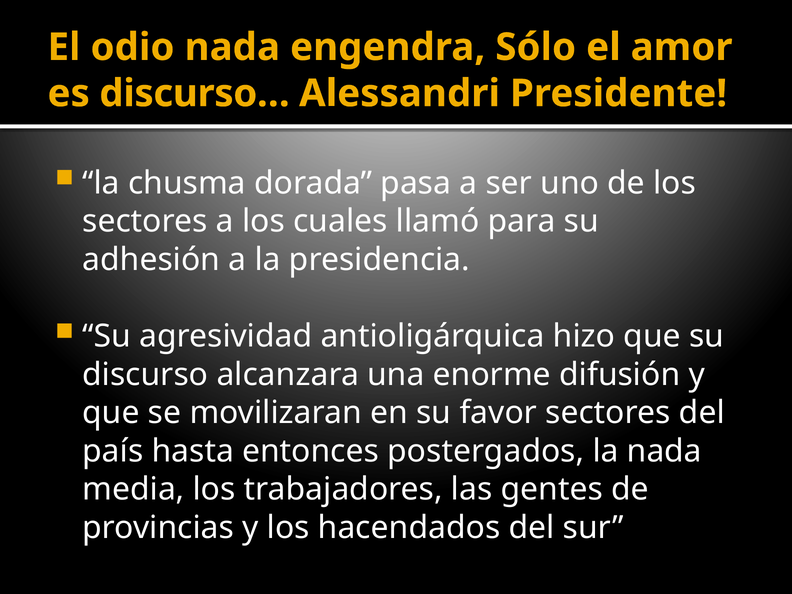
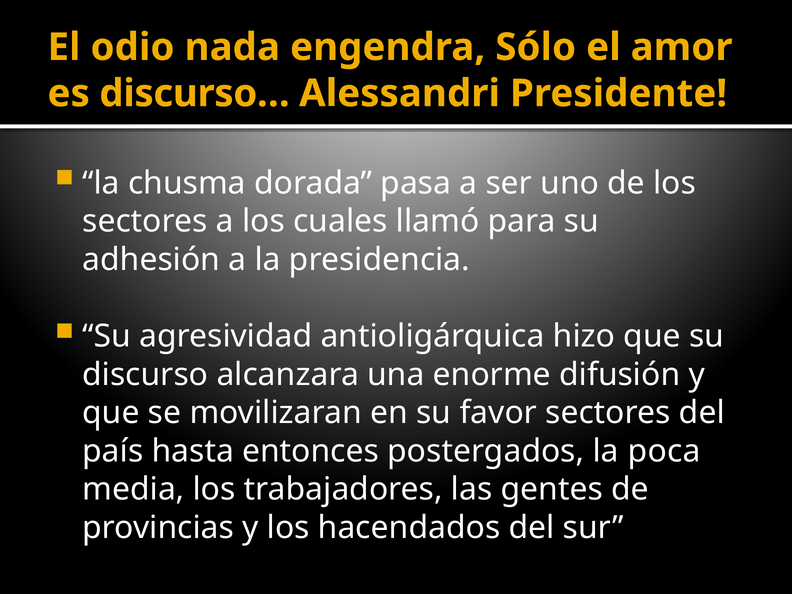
la nada: nada -> poca
